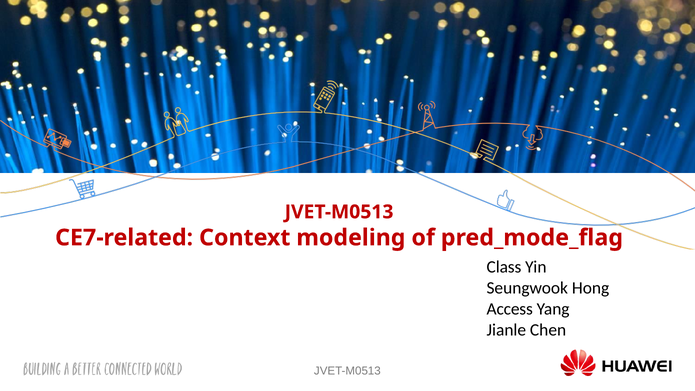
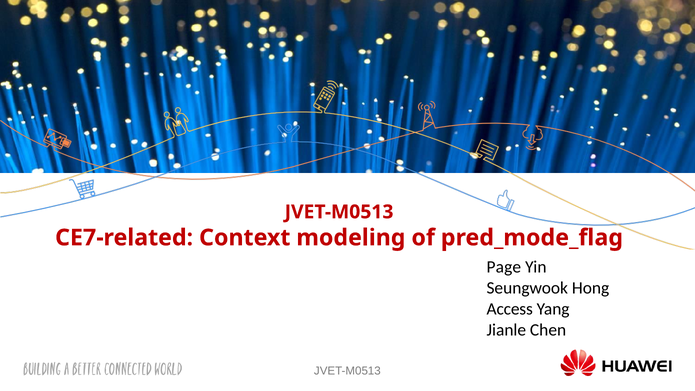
Class: Class -> Page
